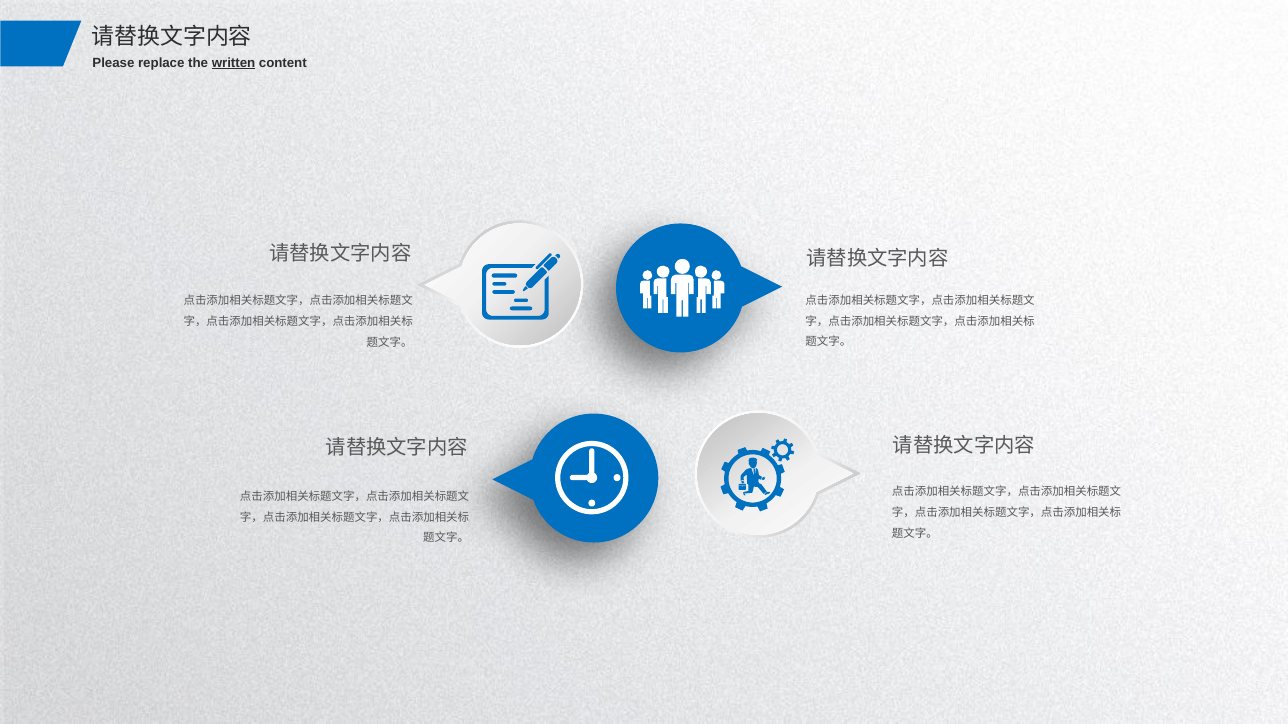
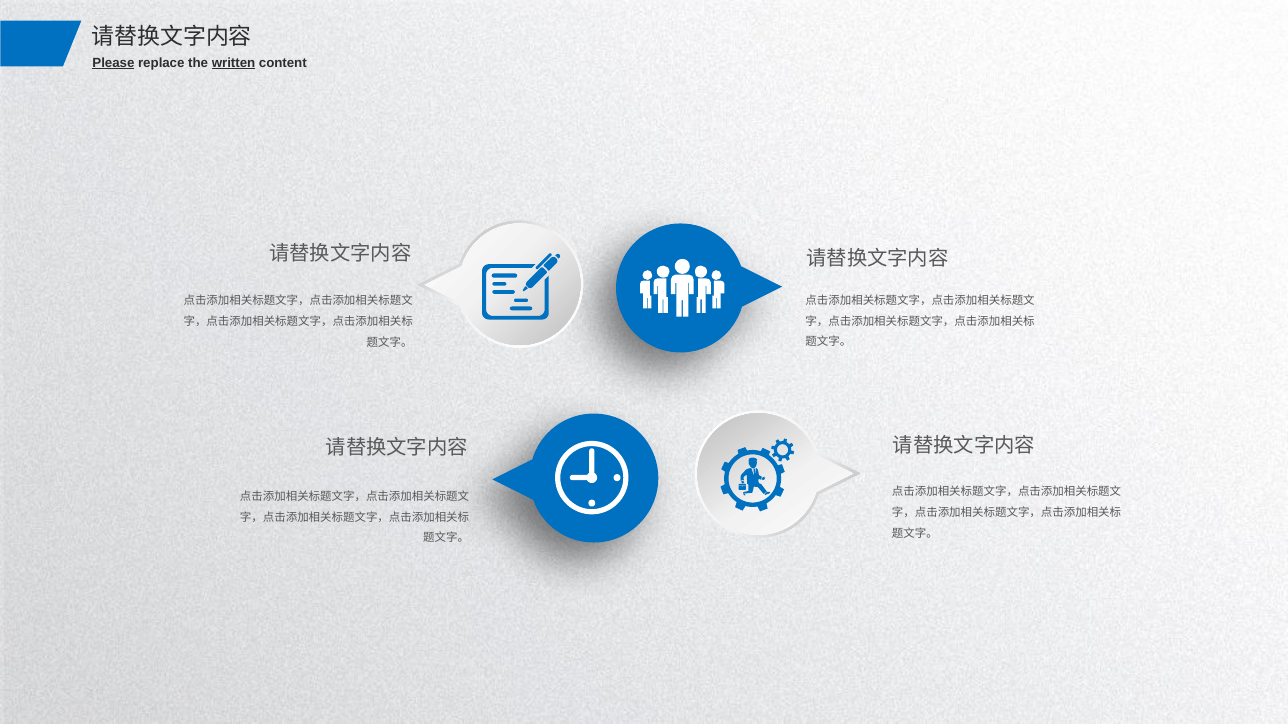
Please underline: none -> present
